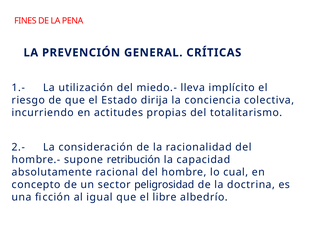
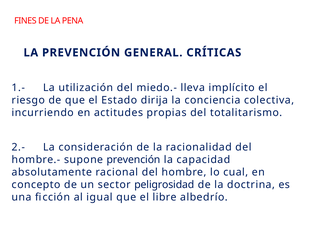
supone retribución: retribución -> prevención
